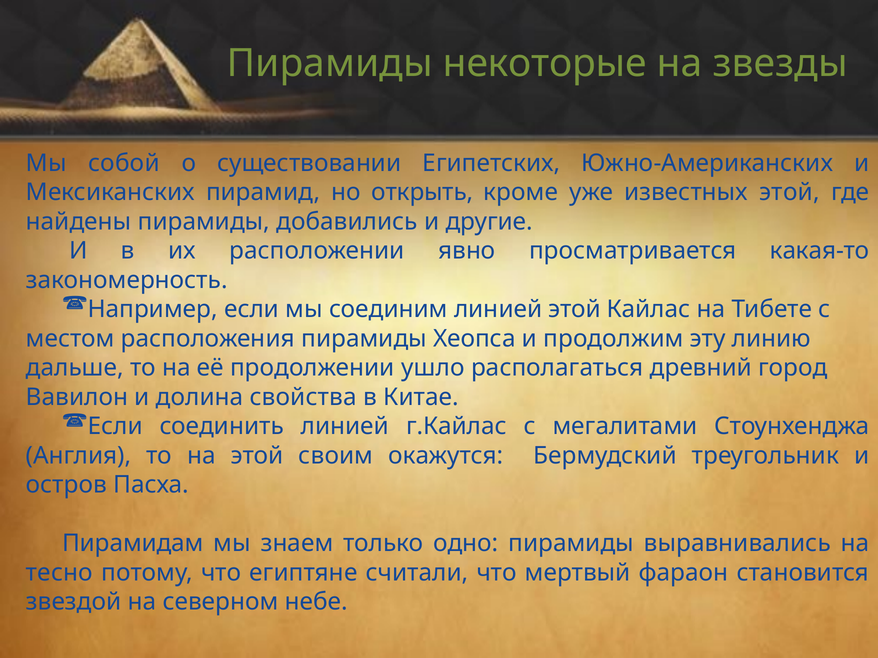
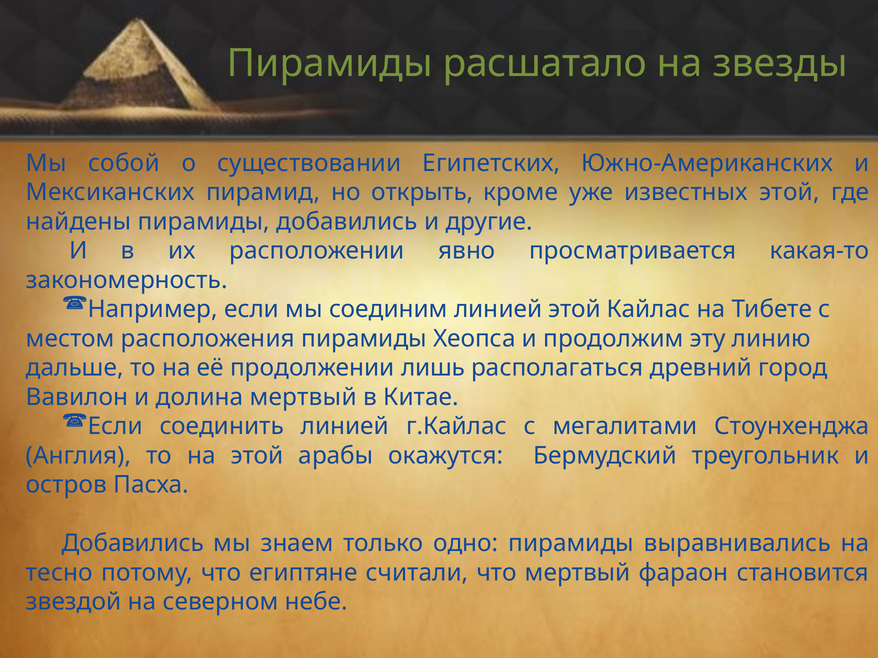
некоторые: некоторые -> расшатало
ушло: ушло -> лишь
долина свойства: свойства -> мертвый
своим: своим -> арабы
Пирамидам at (133, 544): Пирамидам -> Добавились
